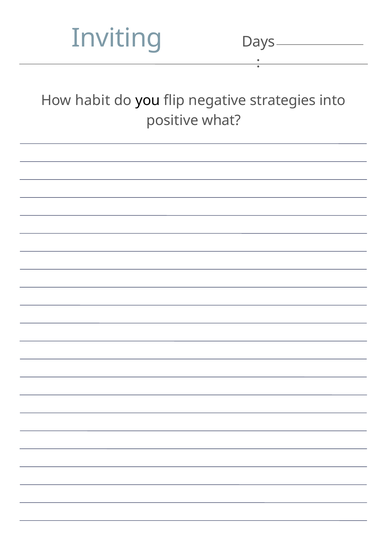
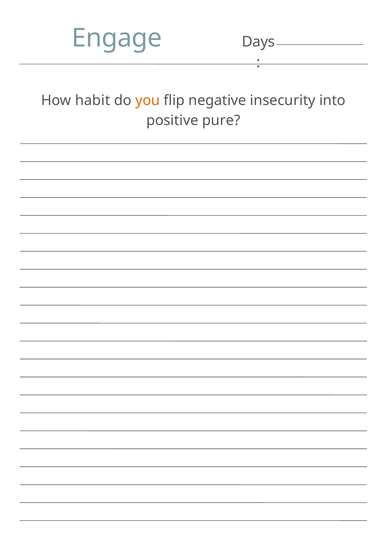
Inviting: Inviting -> Engage
you colour: black -> orange
strategies: strategies -> insecurity
what: what -> pure
